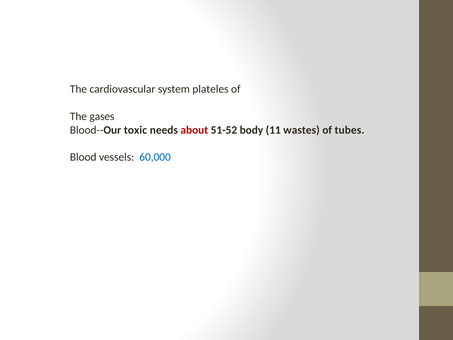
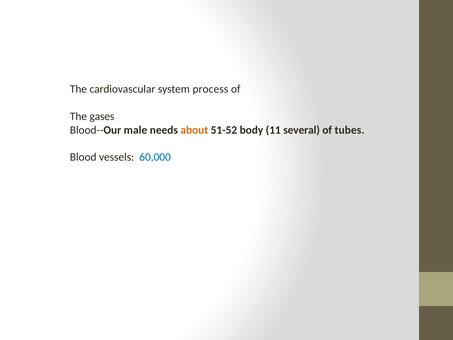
plateles: plateles -> process
toxic: toxic -> male
about colour: red -> orange
wastes: wastes -> several
